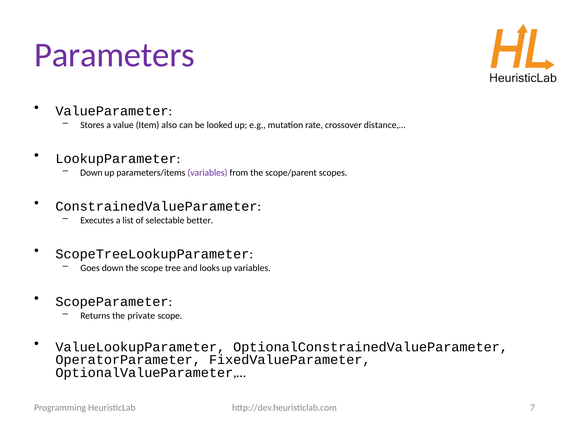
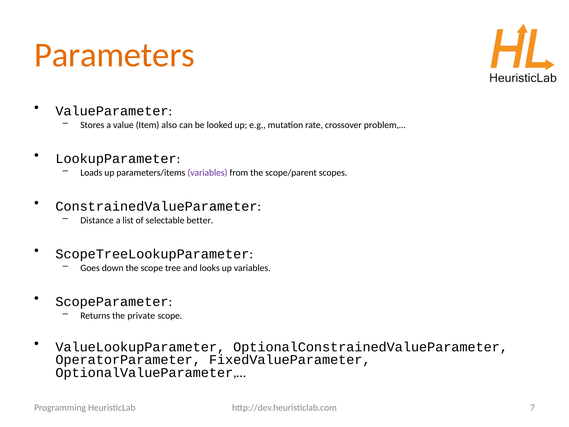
Parameters colour: purple -> orange
distance,…: distance,… -> problem,…
Down at (91, 172): Down -> Loads
Executes: Executes -> Distance
